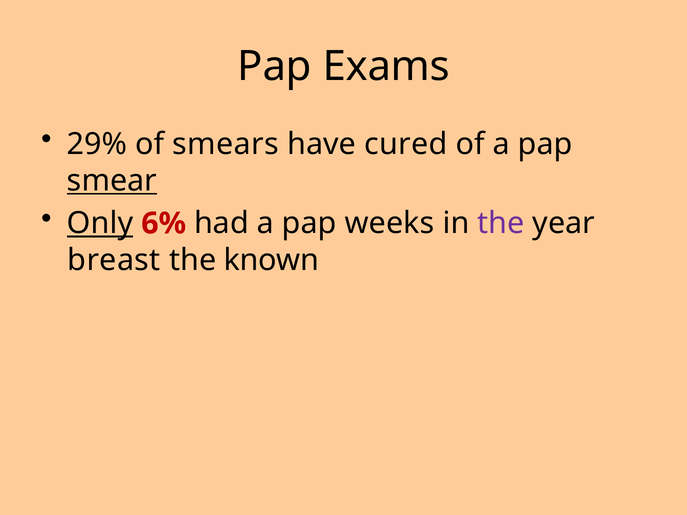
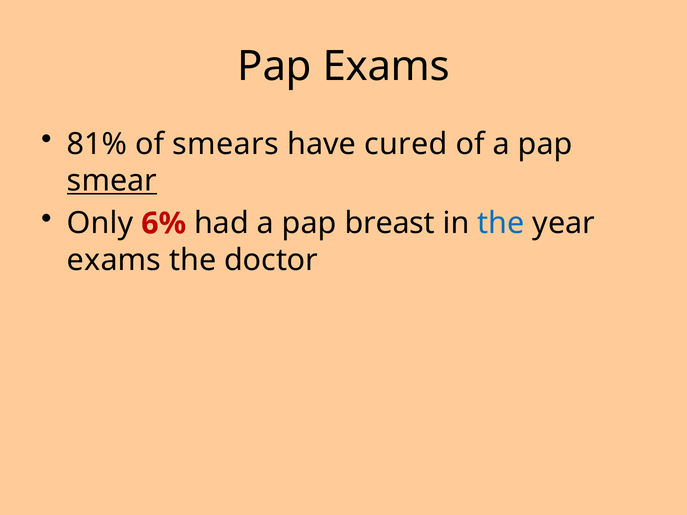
29%: 29% -> 81%
Only underline: present -> none
weeks: weeks -> breast
the at (501, 224) colour: purple -> blue
breast at (114, 260): breast -> exams
known: known -> doctor
